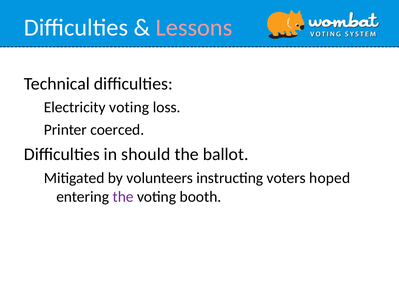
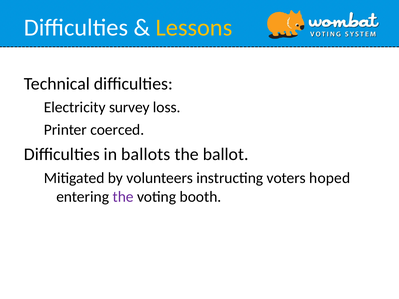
Lessons colour: pink -> yellow
Electricity voting: voting -> survey
should: should -> ballots
